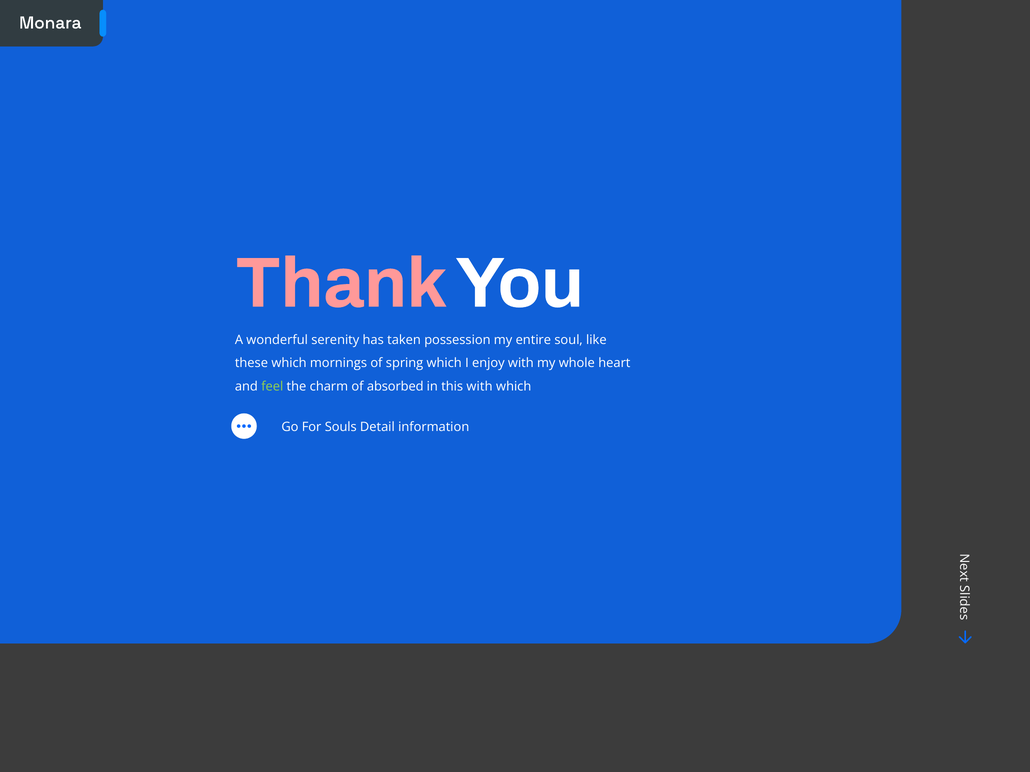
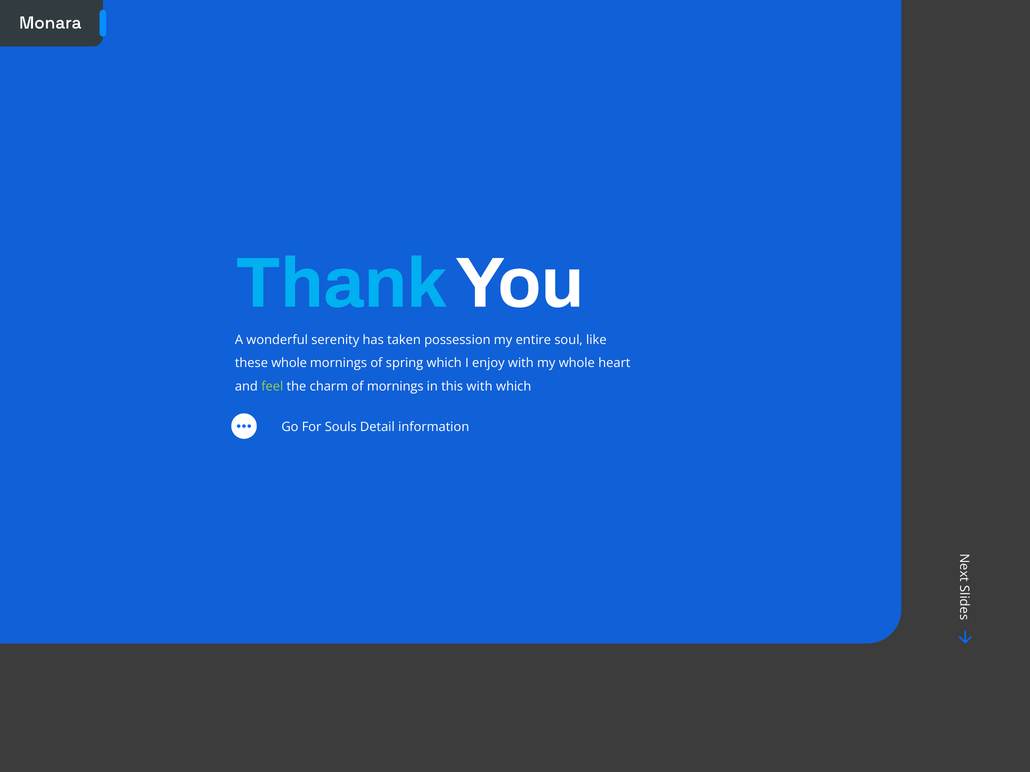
Thank colour: pink -> light blue
these which: which -> whole
of absorbed: absorbed -> mornings
